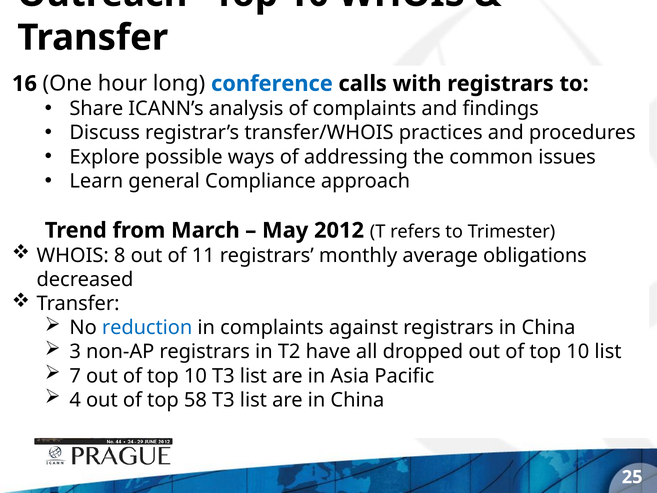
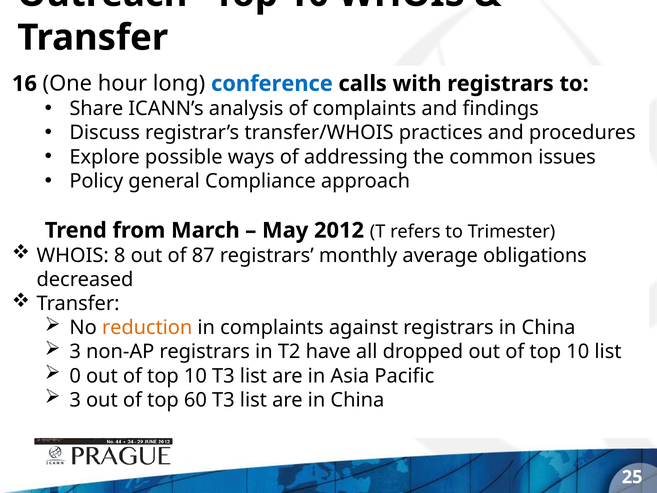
Learn: Learn -> Policy
11: 11 -> 87
reduction colour: blue -> orange
7: 7 -> 0
4 at (75, 400): 4 -> 3
58: 58 -> 60
